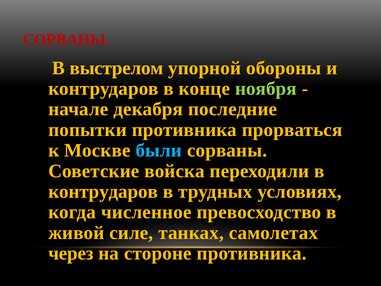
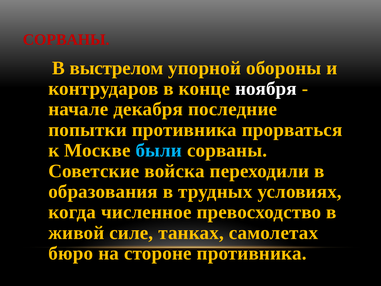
ноября colour: light green -> white
контрударов at (103, 191): контрударов -> образования
через: через -> бюро
